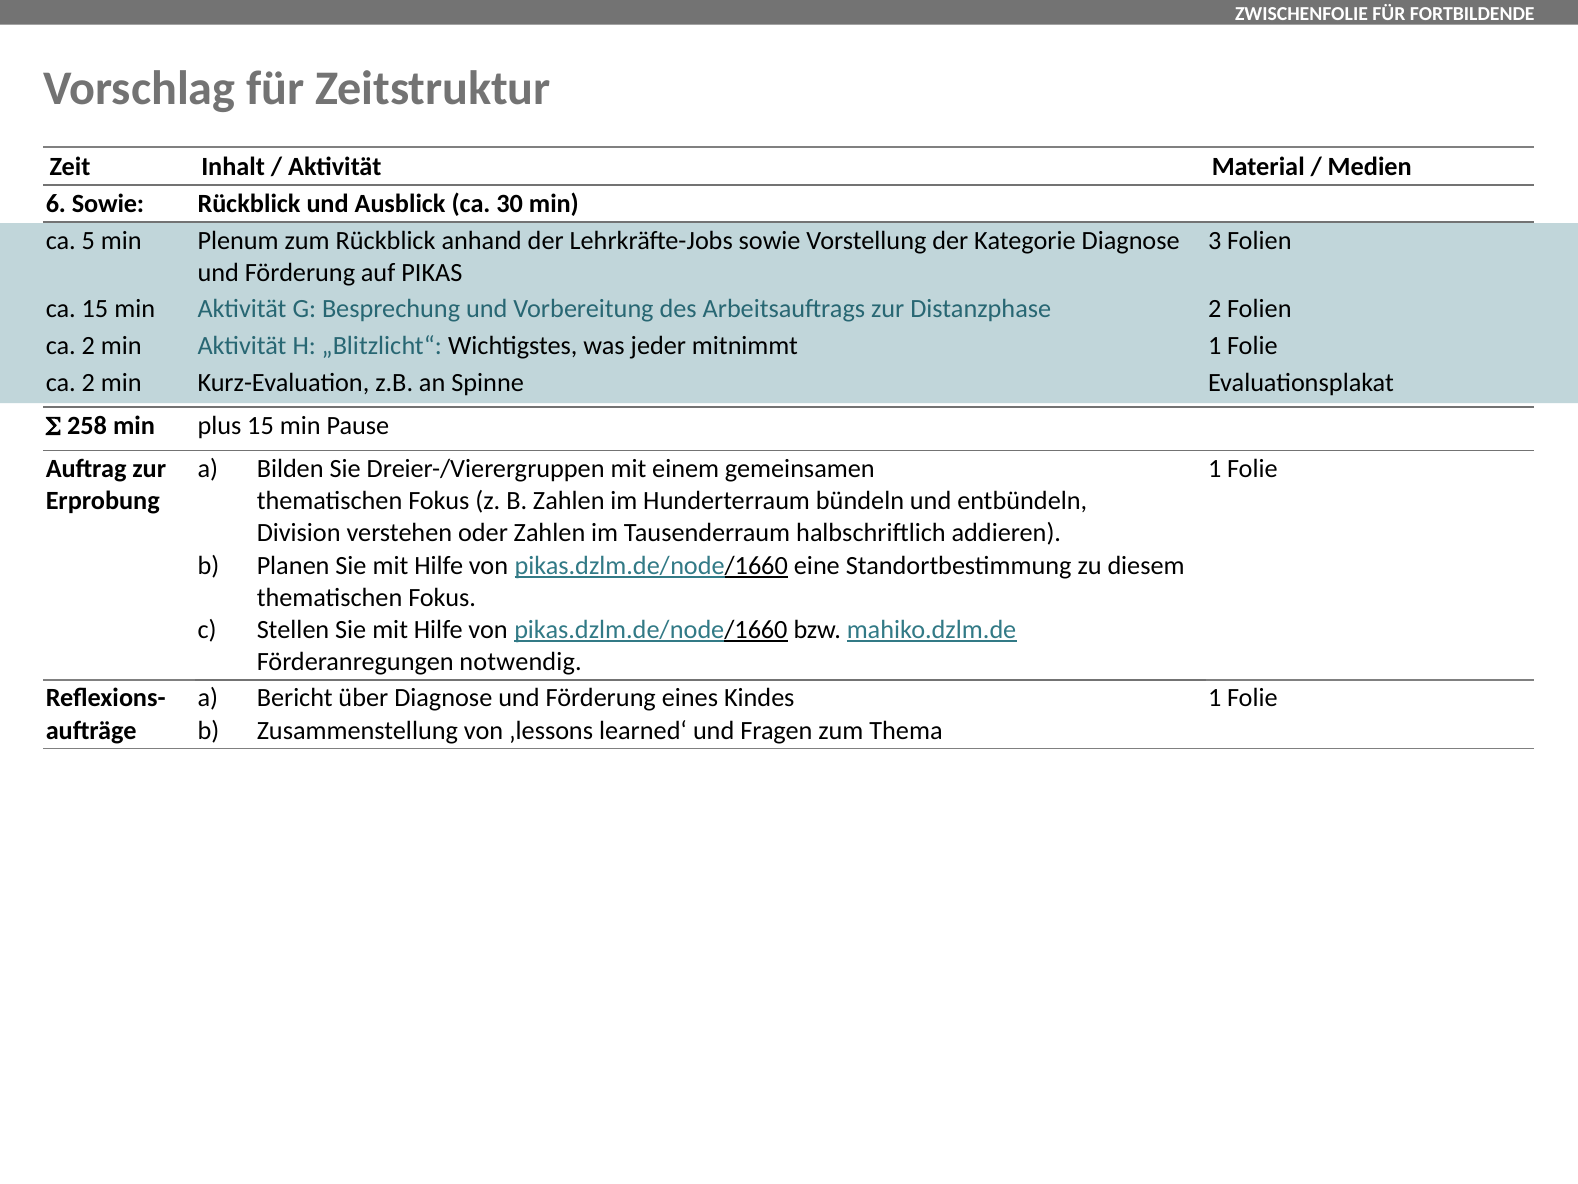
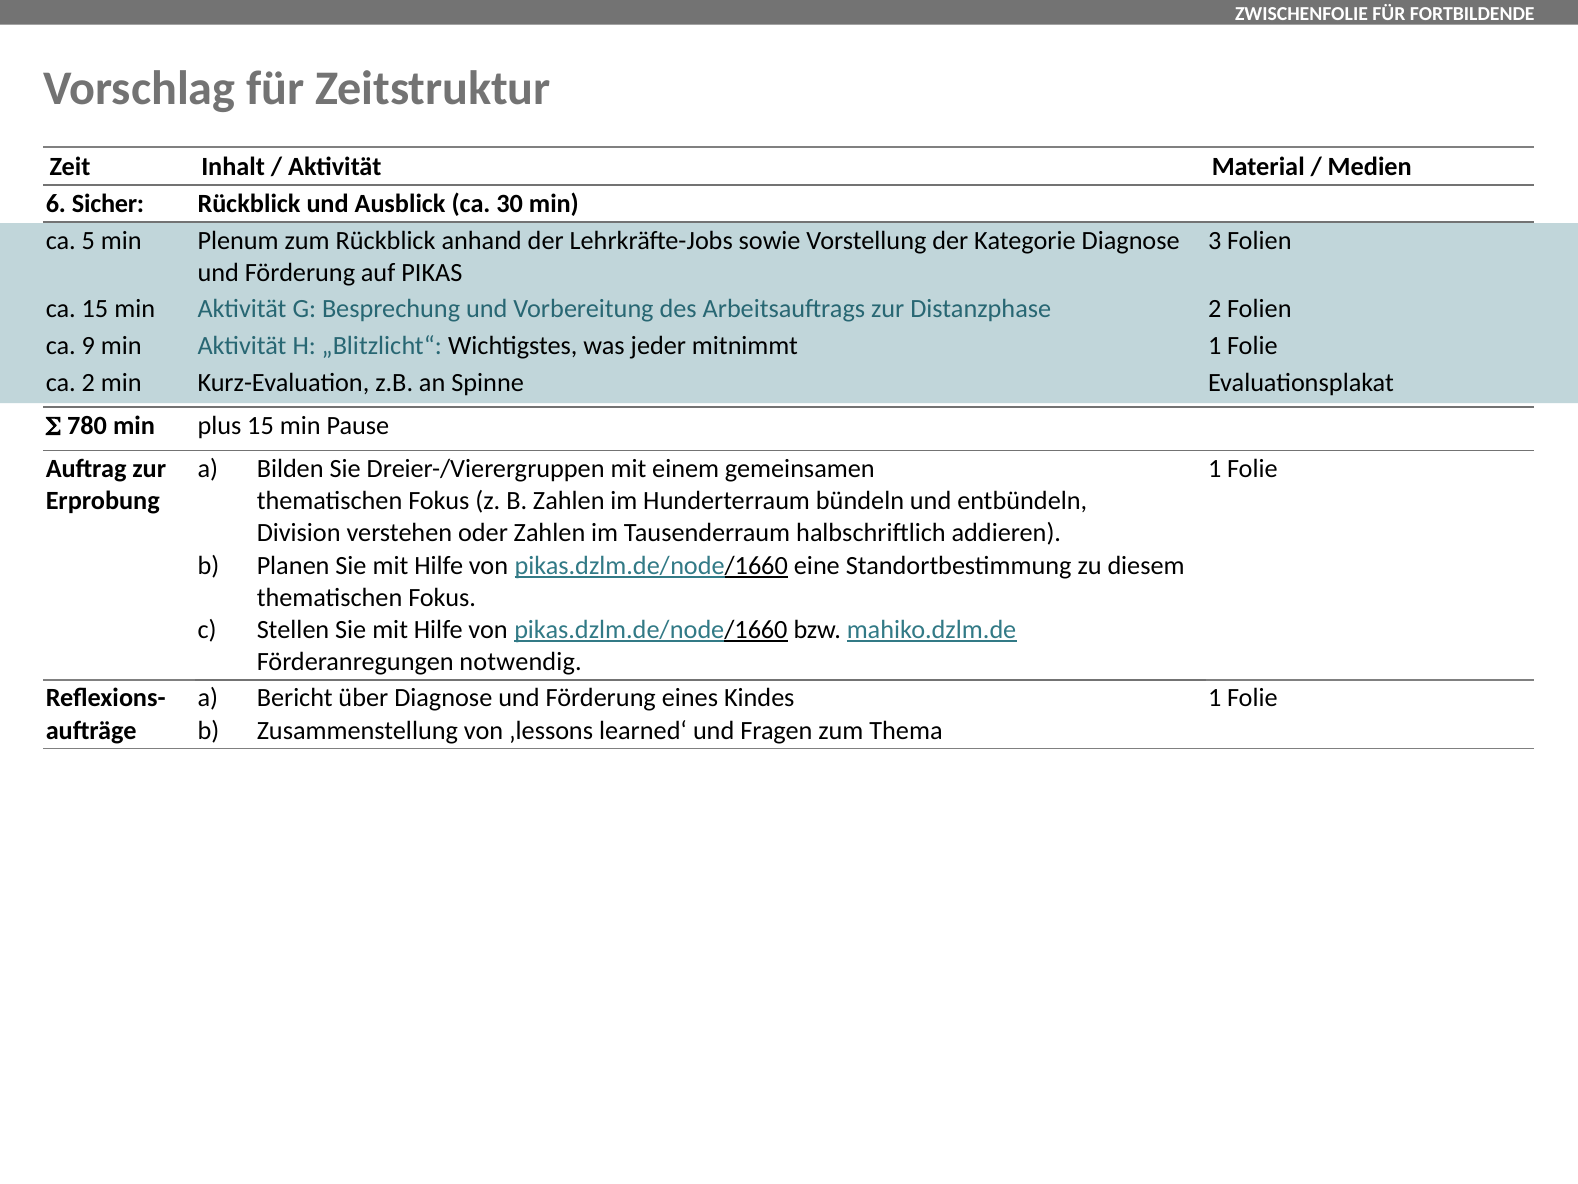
6 Sowie: Sowie -> Sicher
2 at (88, 346): 2 -> 9
258: 258 -> 780
